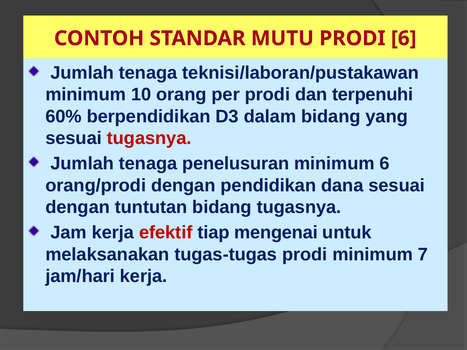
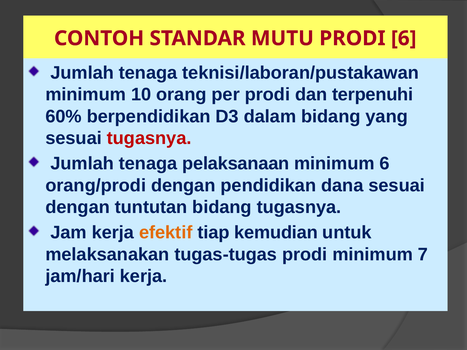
penelusuran: penelusuran -> pelaksanaan
efektif colour: red -> orange
mengenai: mengenai -> kemudian
